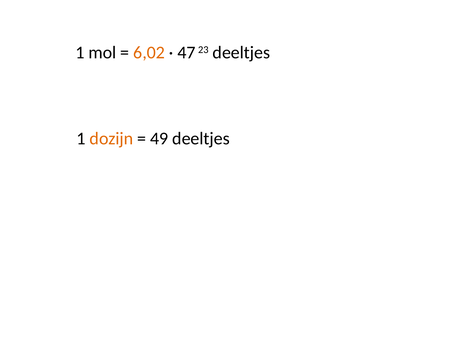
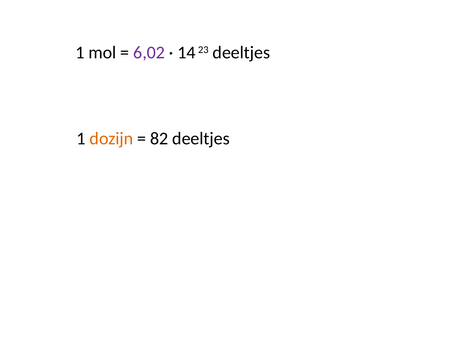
6,02 colour: orange -> purple
47: 47 -> 14
49: 49 -> 82
